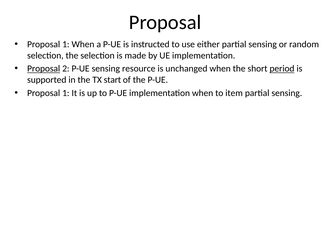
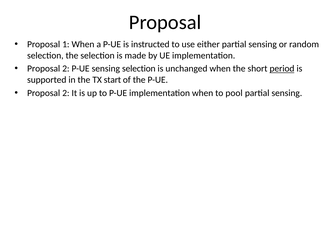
Proposal at (44, 69) underline: present -> none
sensing resource: resource -> selection
1 at (66, 93): 1 -> 2
item: item -> pool
